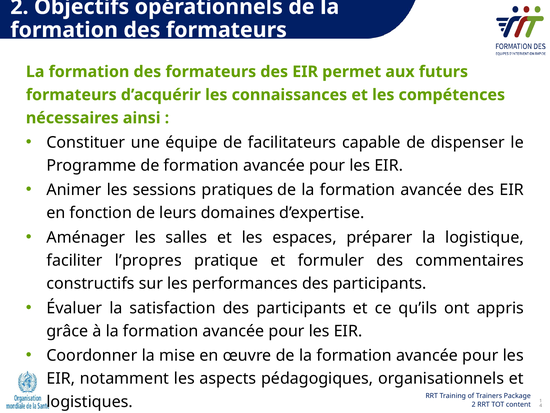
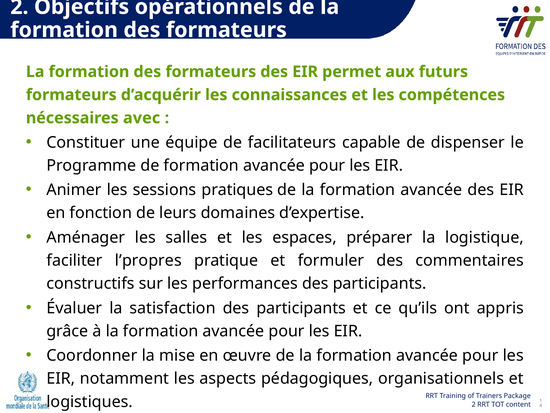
ainsi: ainsi -> avec
